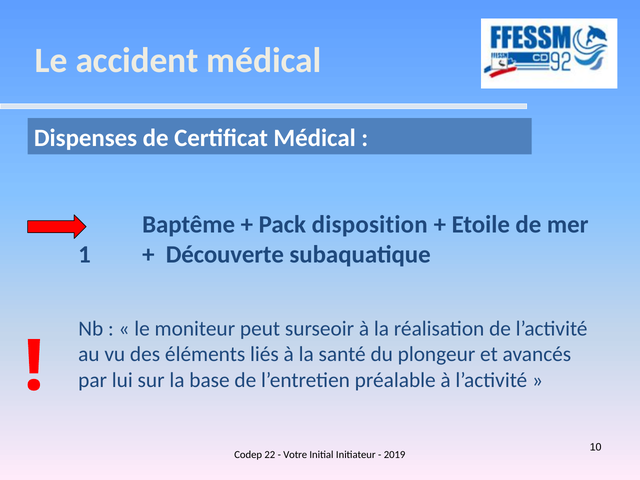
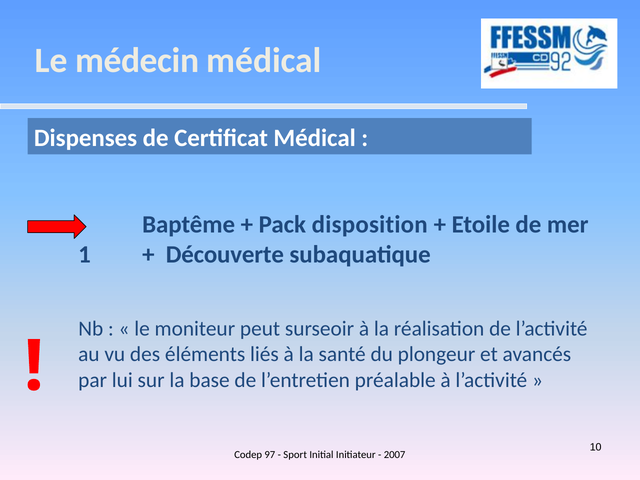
accident: accident -> médecin
22: 22 -> 97
Votre: Votre -> Sport
2019: 2019 -> 2007
